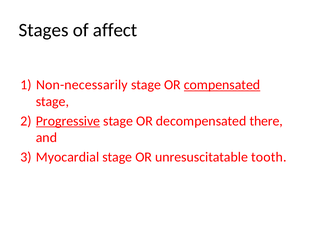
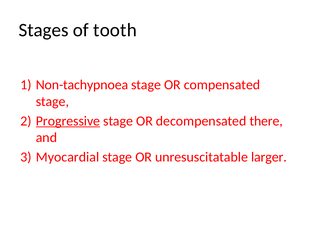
affect: affect -> tooth
Non-necessarily: Non-necessarily -> Non-tachypnoea
compensated underline: present -> none
tooth: tooth -> larger
